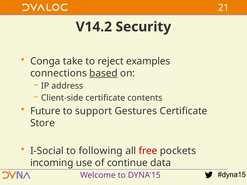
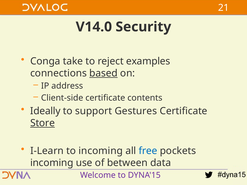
V14.2: V14.2 -> V14.0
Future: Future -> Ideally
Store underline: none -> present
I-Social: I-Social -> I-Learn
to following: following -> incoming
free colour: red -> blue
continue: continue -> between
